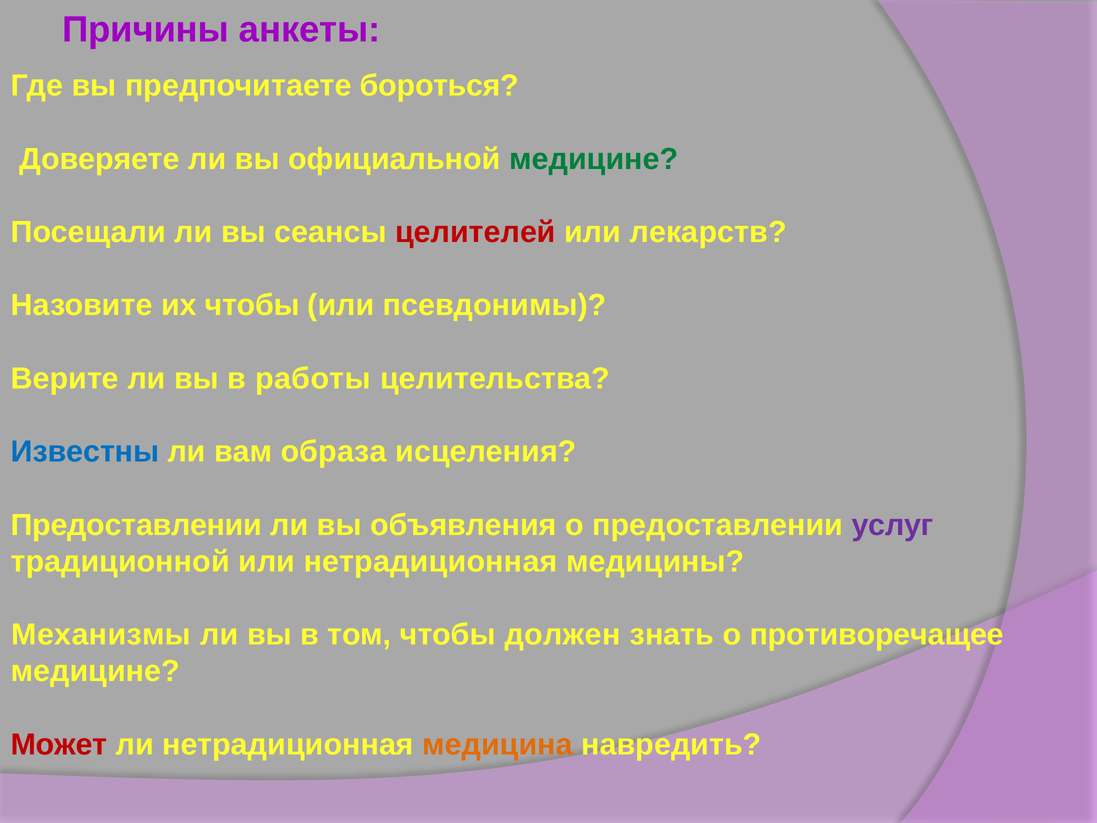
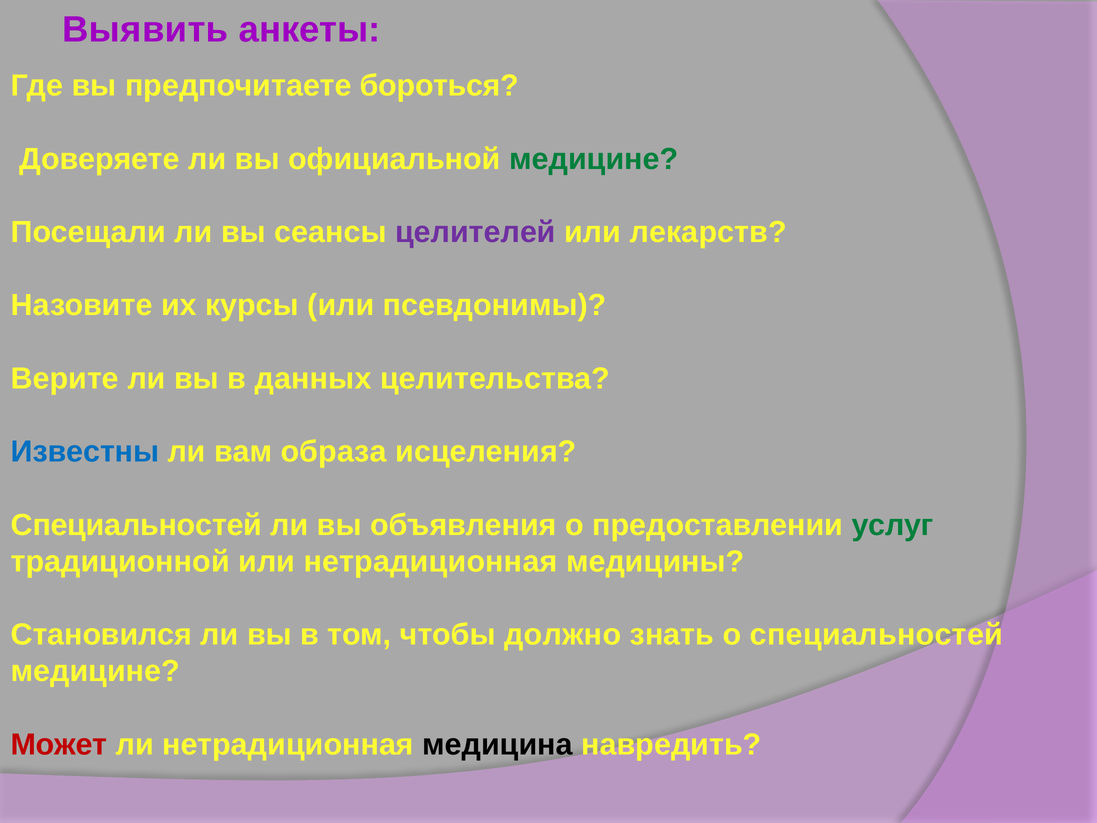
Причины: Причины -> Выявить
целителей colour: red -> purple
их чтобы: чтобы -> курсы
работы: работы -> данных
Предоставлении at (136, 525): Предоставлении -> Специальностей
услуг colour: purple -> green
Механизмы: Механизмы -> Становился
должен: должен -> должно
о противоречащее: противоречащее -> специальностей
медицина colour: orange -> black
